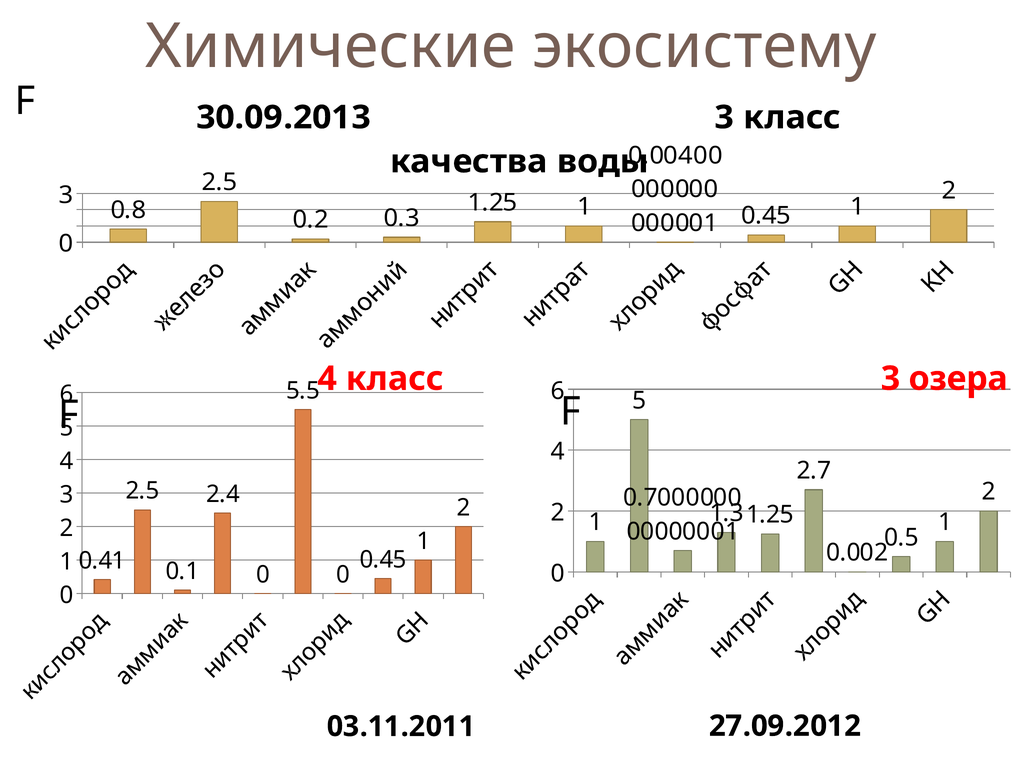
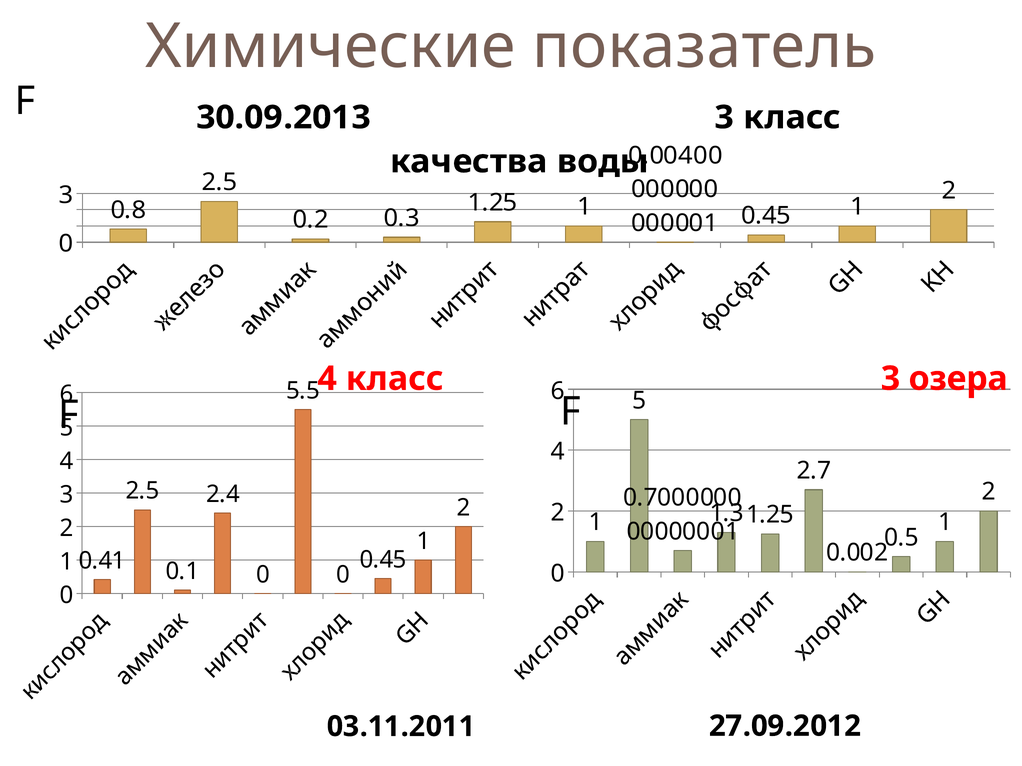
экосистему: экосистему -> показатель
